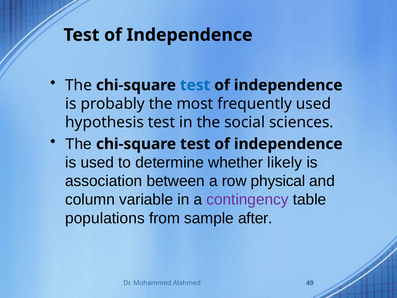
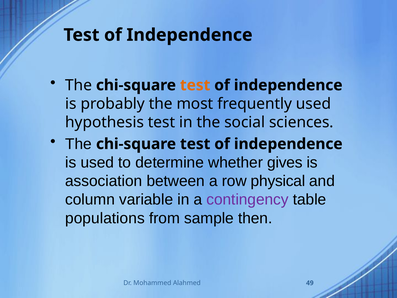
test at (195, 85) colour: blue -> orange
likely: likely -> gives
after: after -> then
